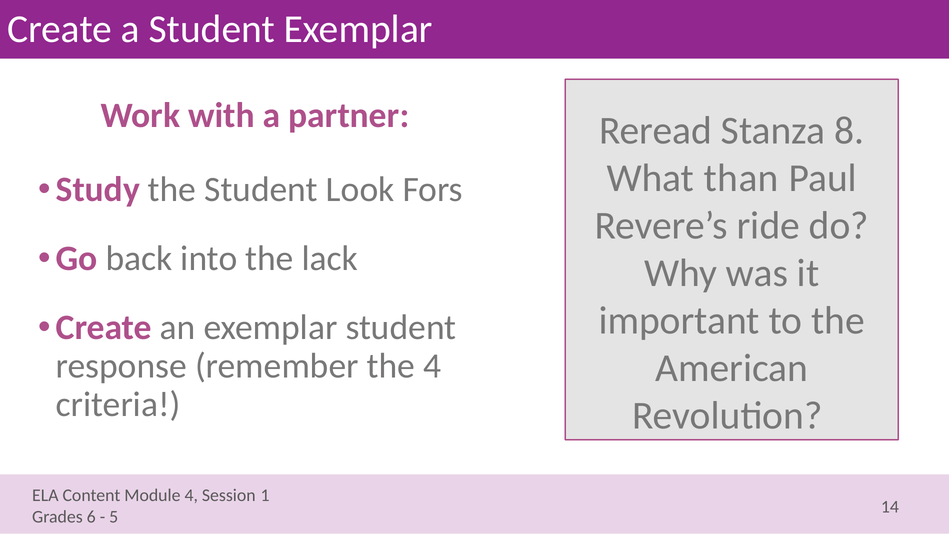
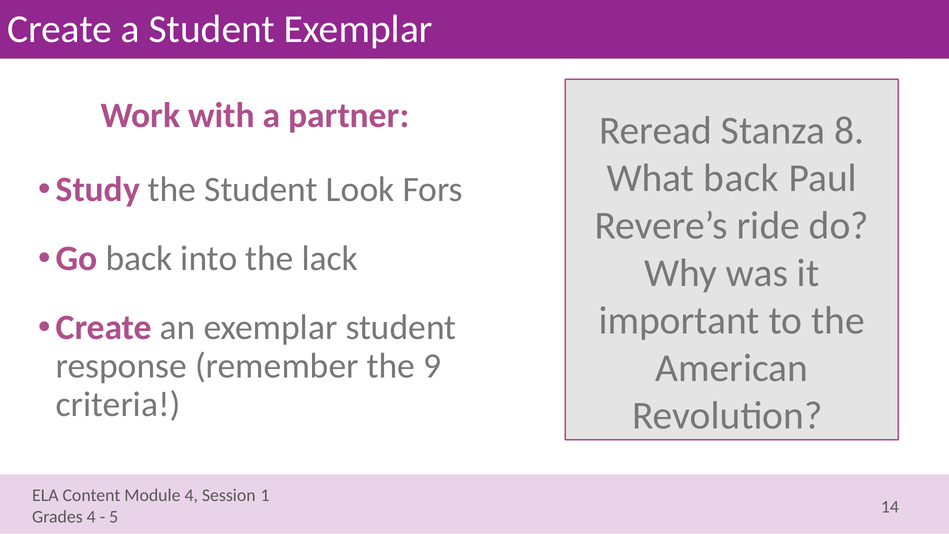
What than: than -> back
the 4: 4 -> 9
6 at (91, 517): 6 -> 4
